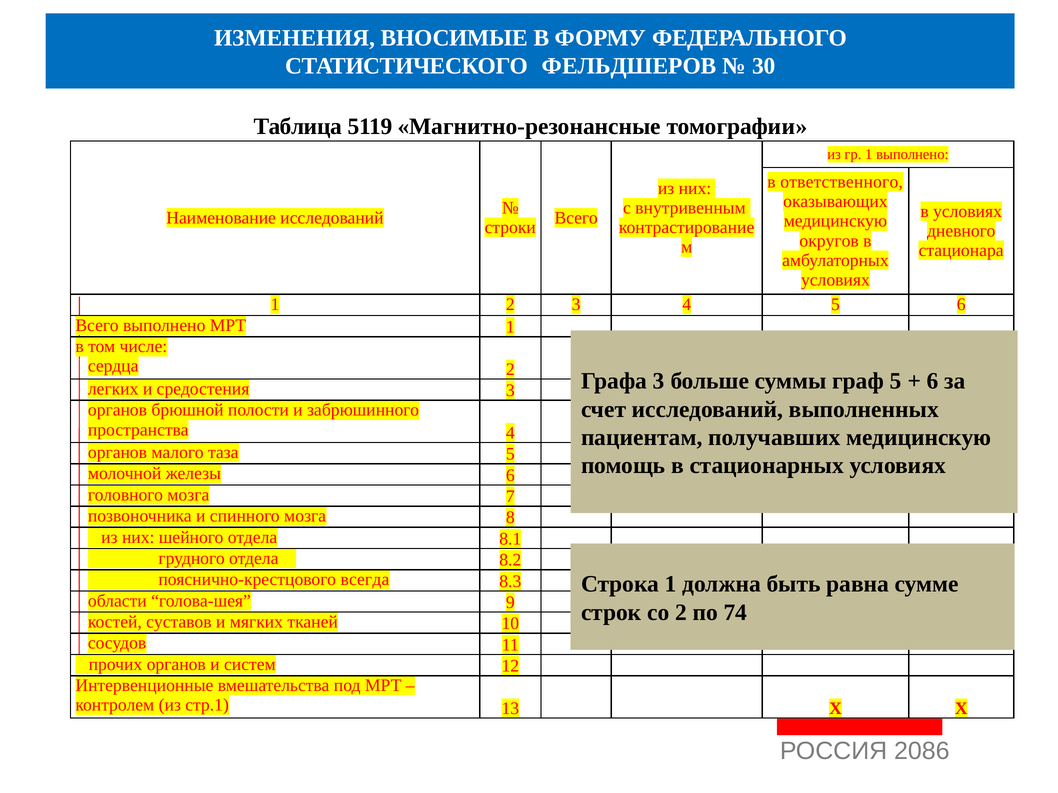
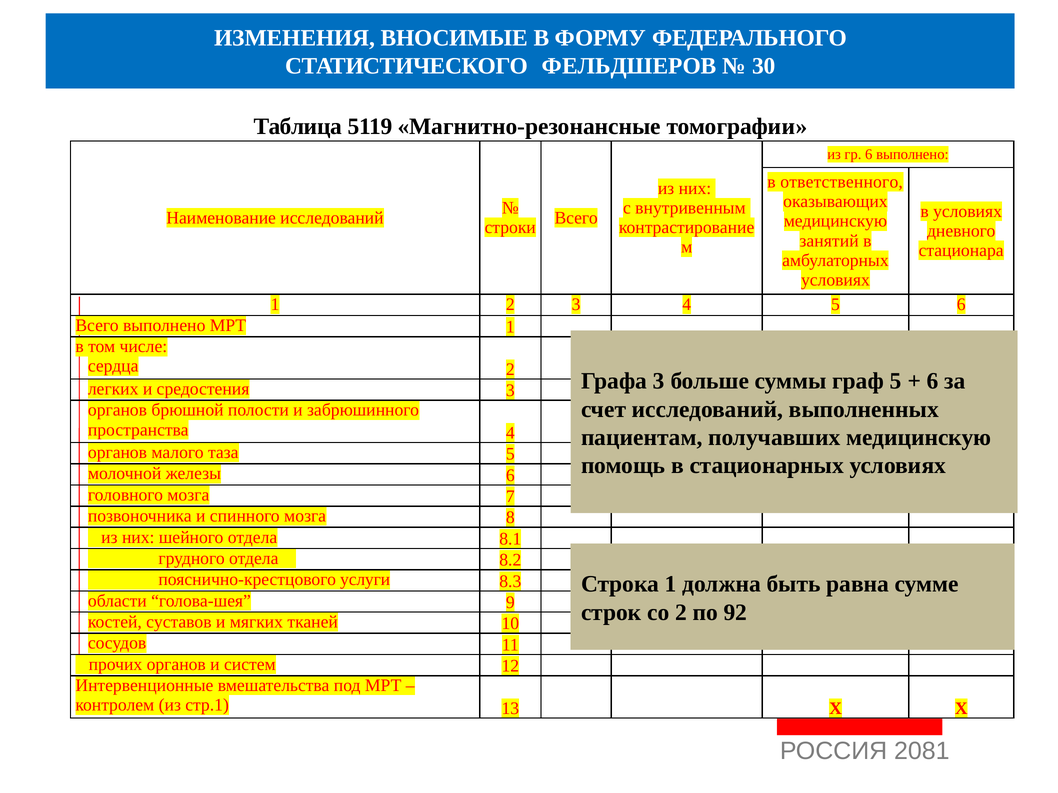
гр 1: 1 -> 6
округов: округов -> занятий
всегда: всегда -> услуги
74: 74 -> 92
2086: 2086 -> 2081
